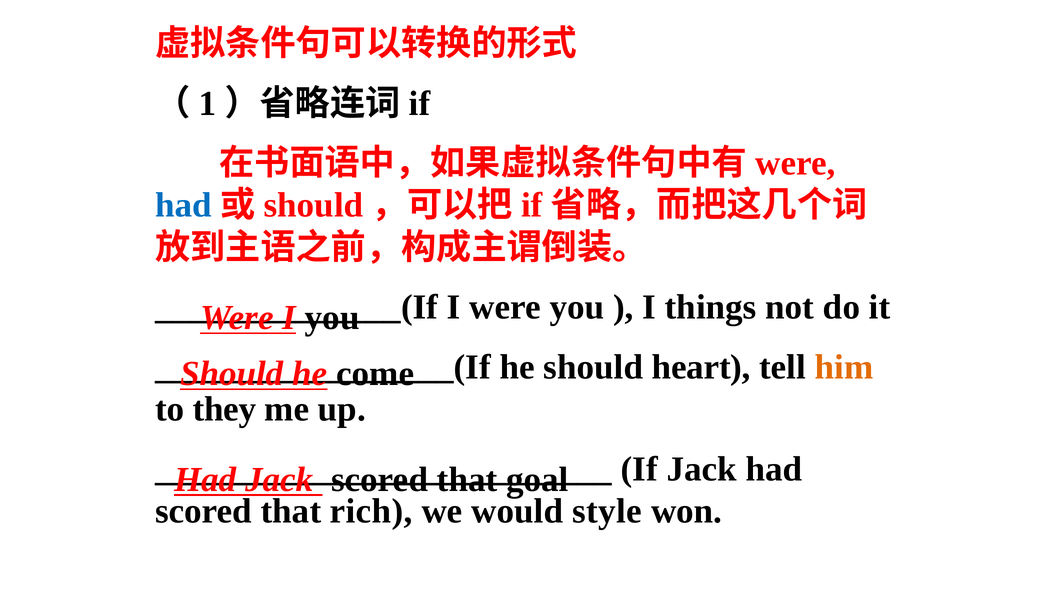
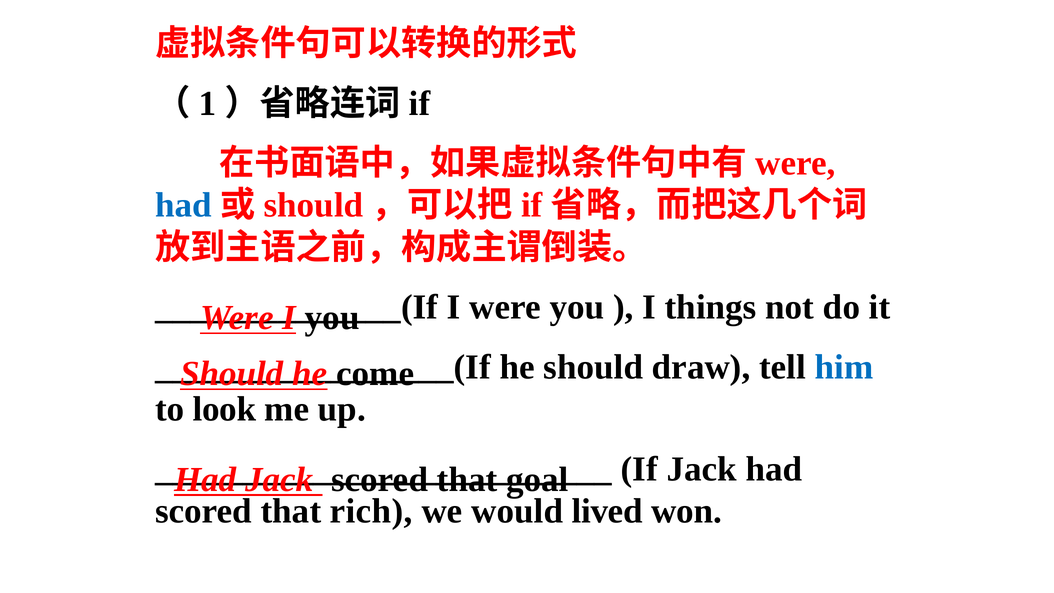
heart: heart -> draw
him colour: orange -> blue
they: they -> look
style: style -> lived
